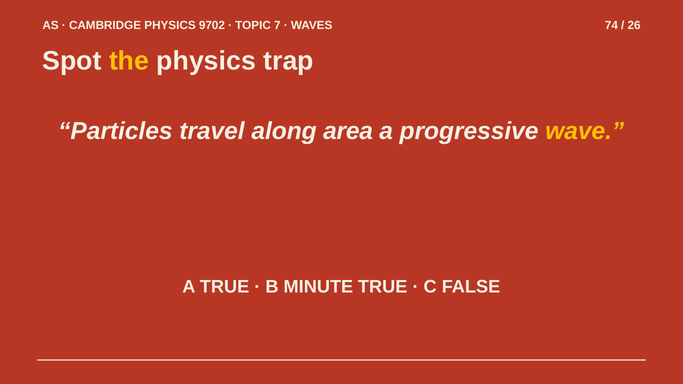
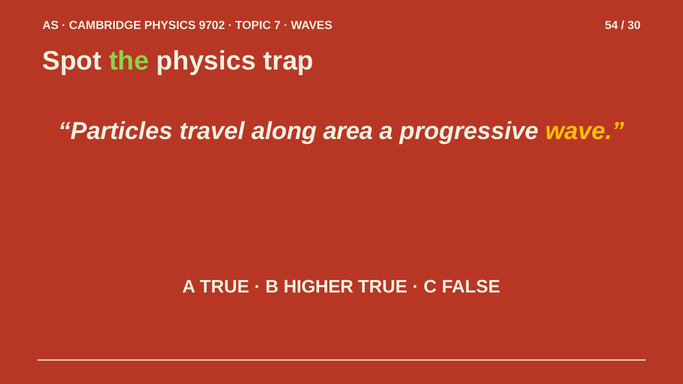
74: 74 -> 54
26: 26 -> 30
the colour: yellow -> light green
MINUTE: MINUTE -> HIGHER
